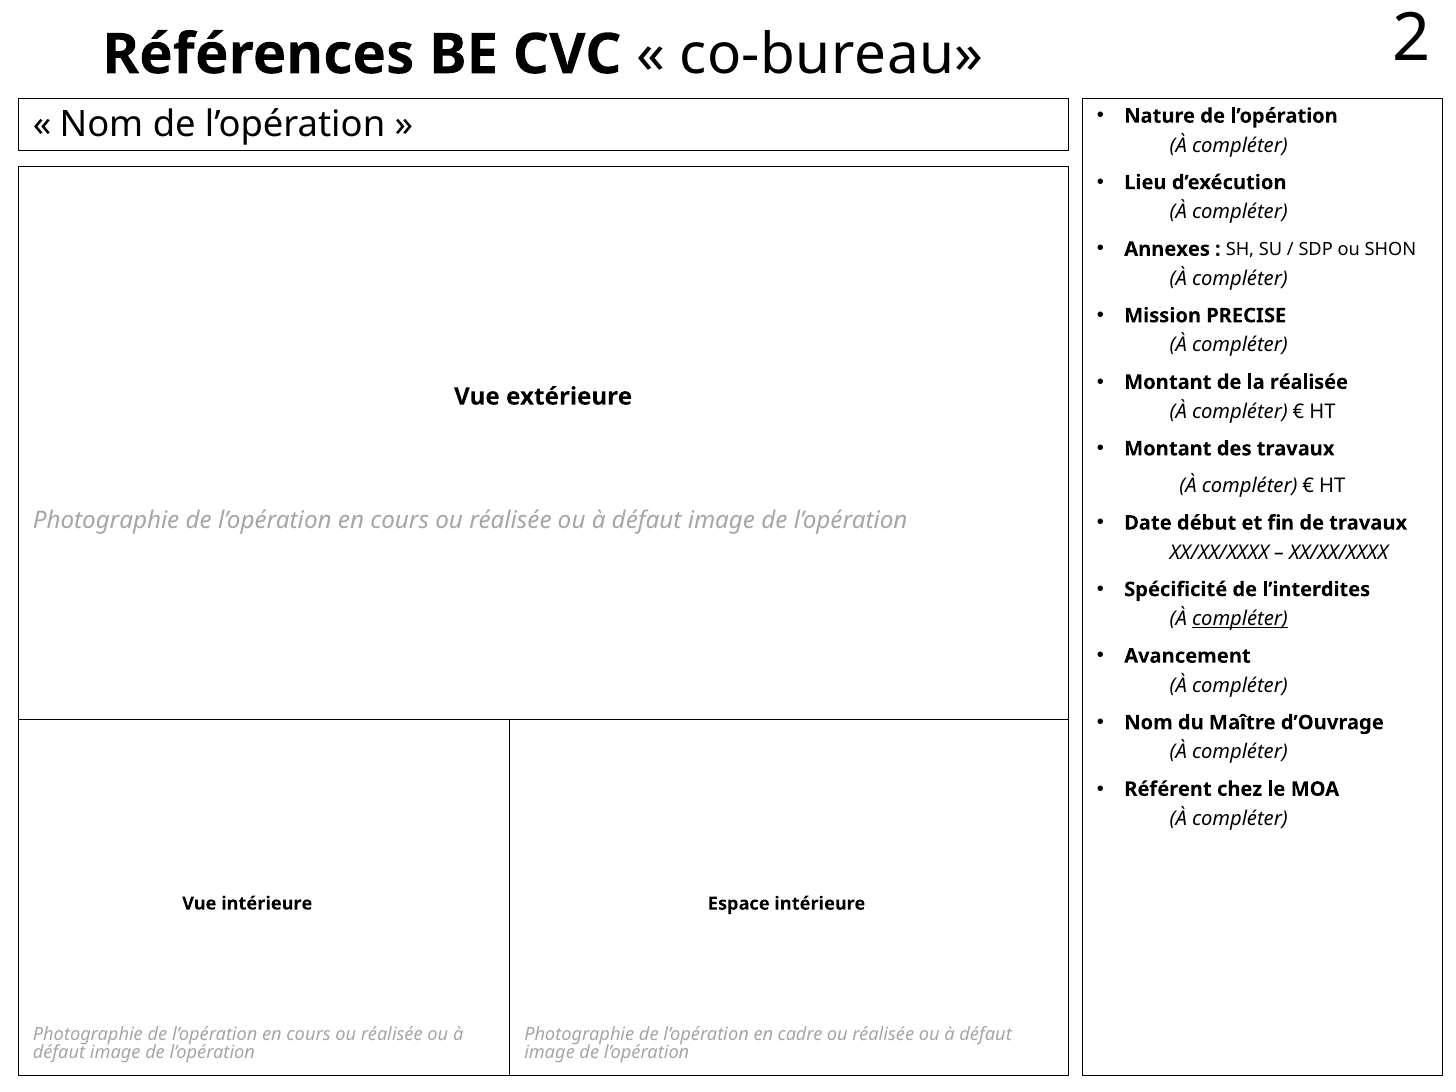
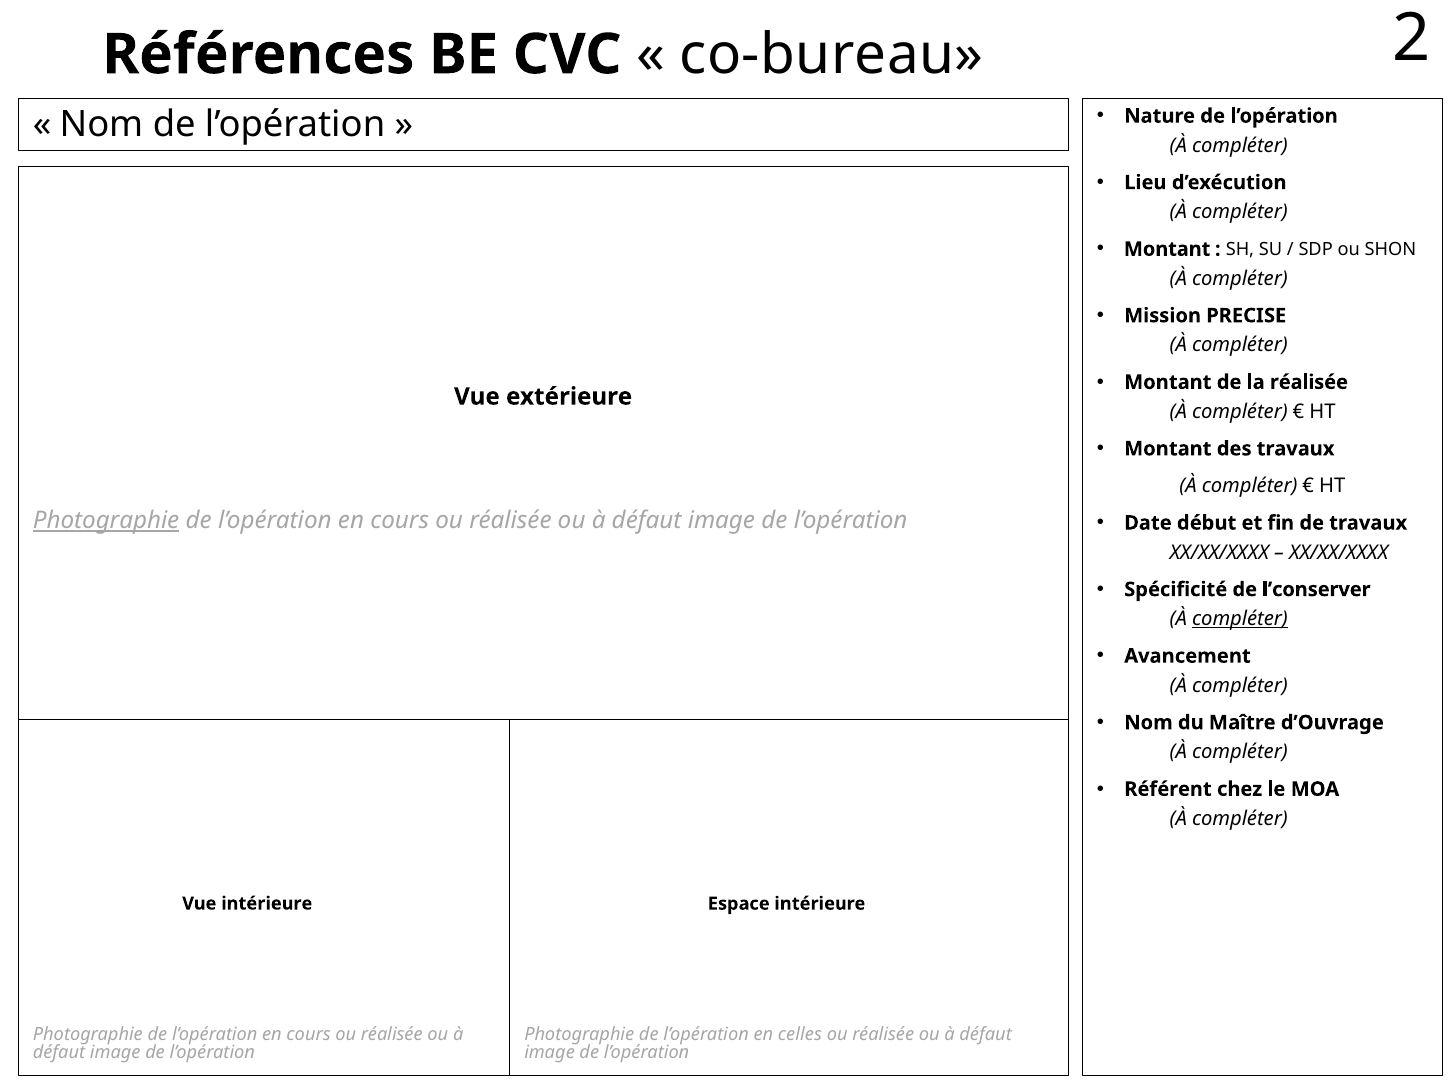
Annexes at (1167, 249): Annexes -> Montant
Photographie at (106, 521) underline: none -> present
l’interdites: l’interdites -> l’conserver
cadre: cadre -> celles
